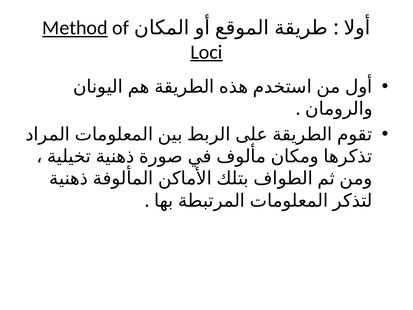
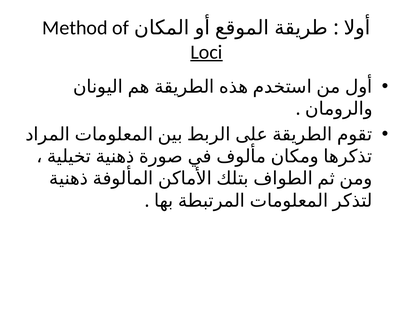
Method underline: present -> none
